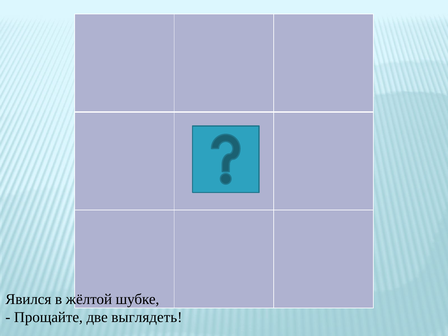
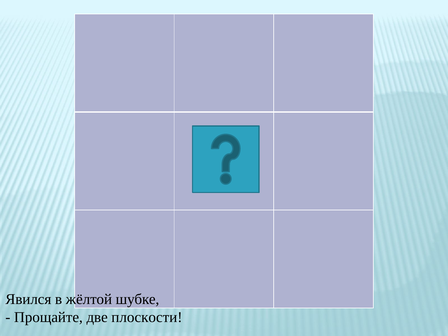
выглядеть: выглядеть -> плоскости
